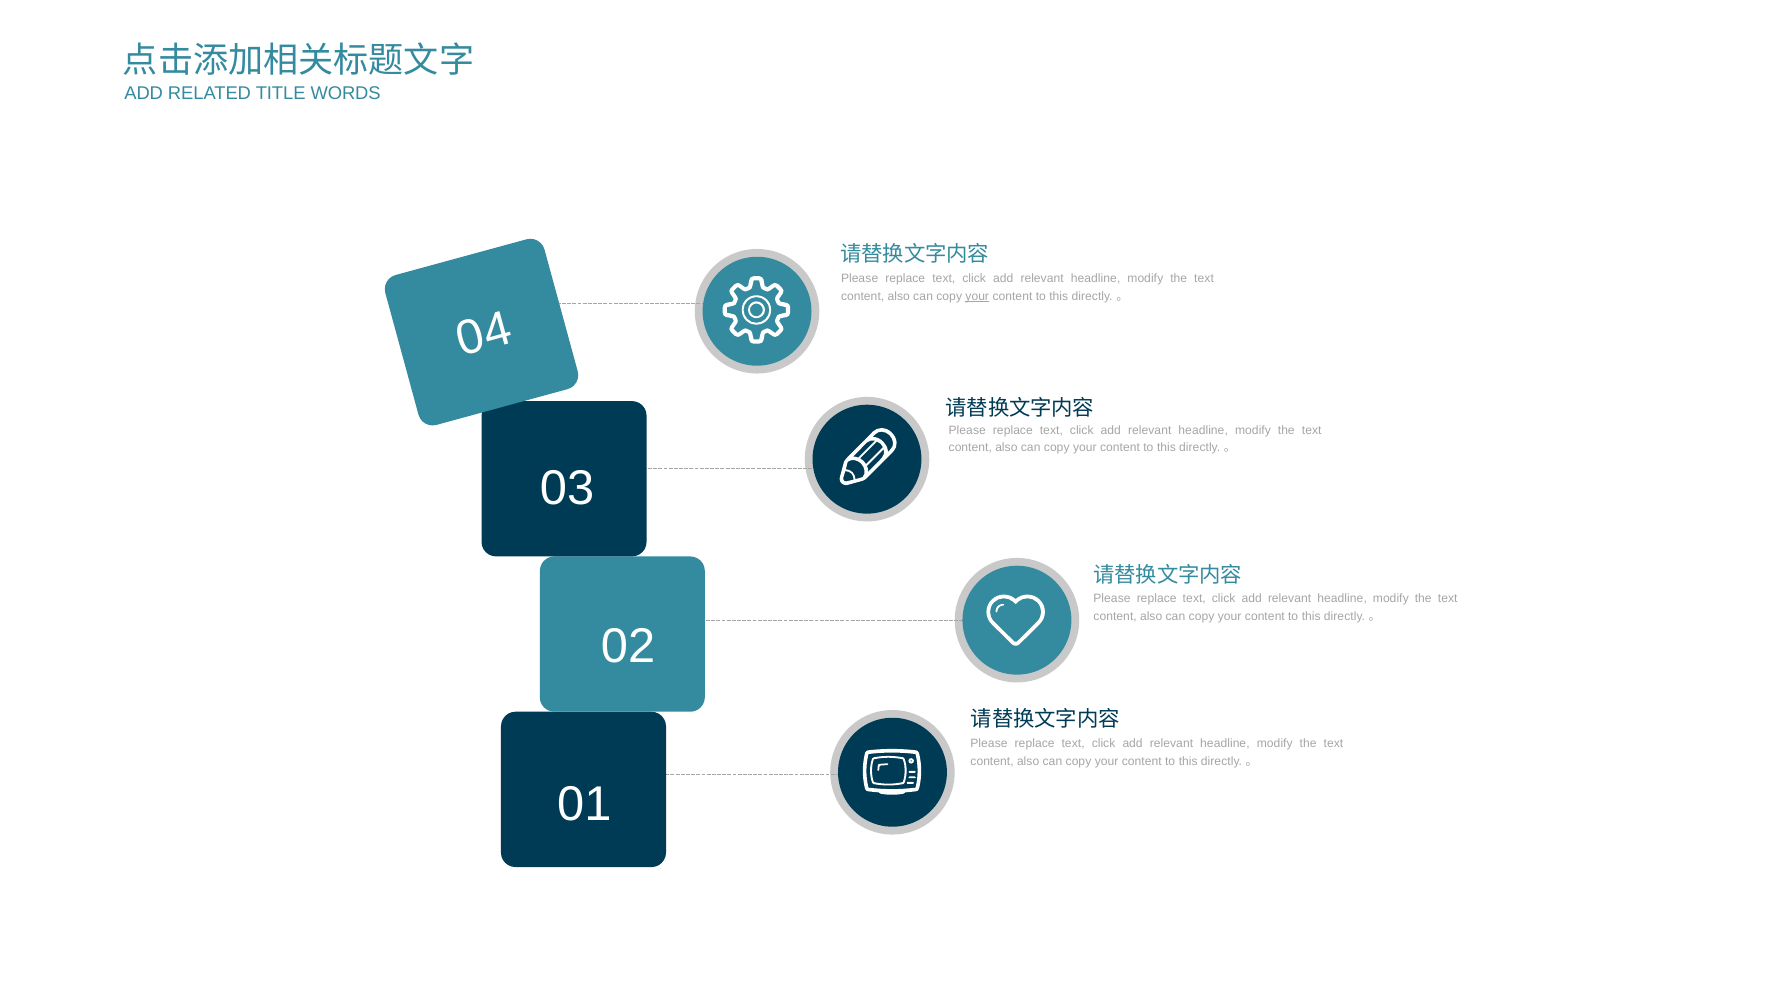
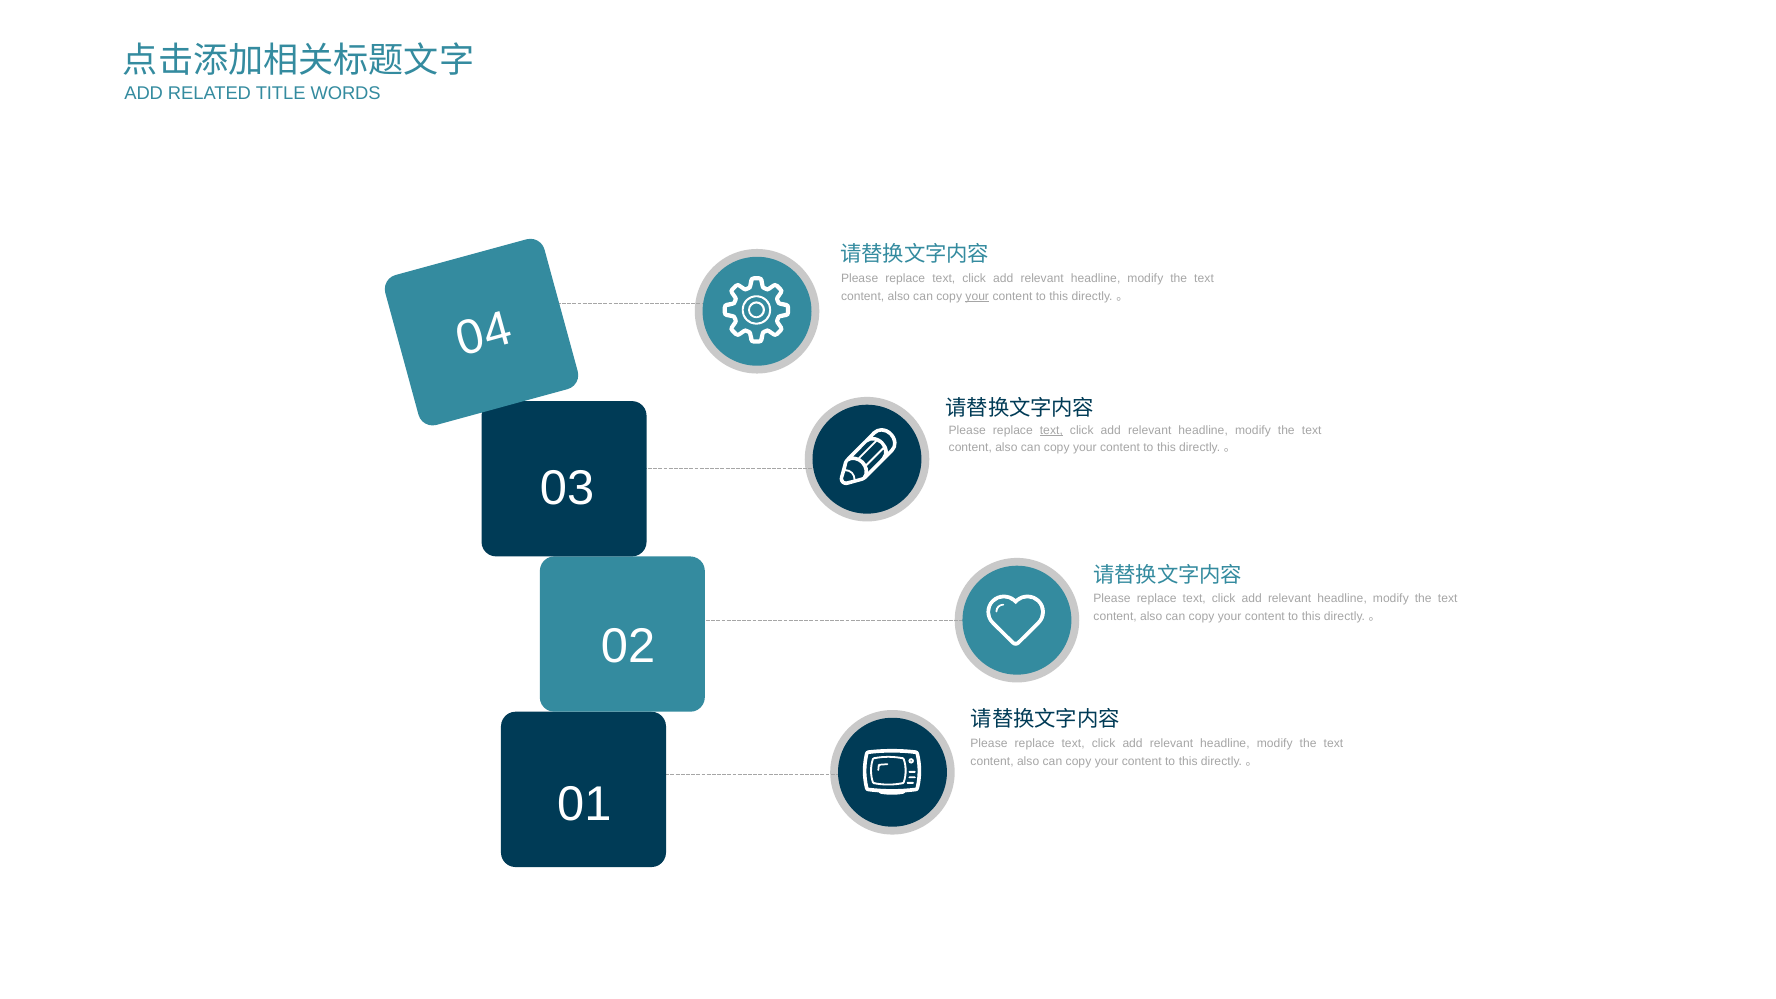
text at (1051, 430) underline: none -> present
